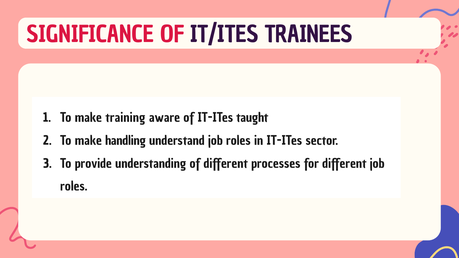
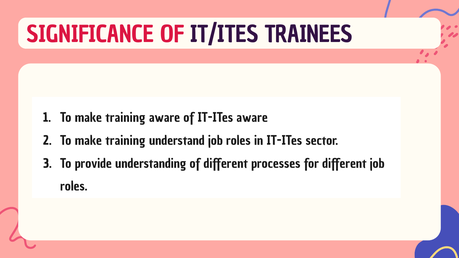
IT-ITes taught: taught -> aware
handling at (126, 141): handling -> training
